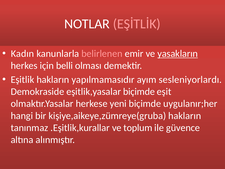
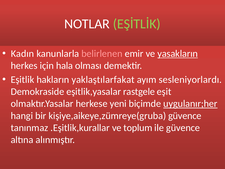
EŞİTLİK colour: pink -> light green
belli: belli -> hala
yapılmamasıdır: yapılmamasıdır -> yaklaştılarfakat
eşitlik,yasalar biçimde: biçimde -> rastgele
uygulanır;her underline: none -> present
kişiye,aikeye,zümreye(gruba hakların: hakların -> güvence
